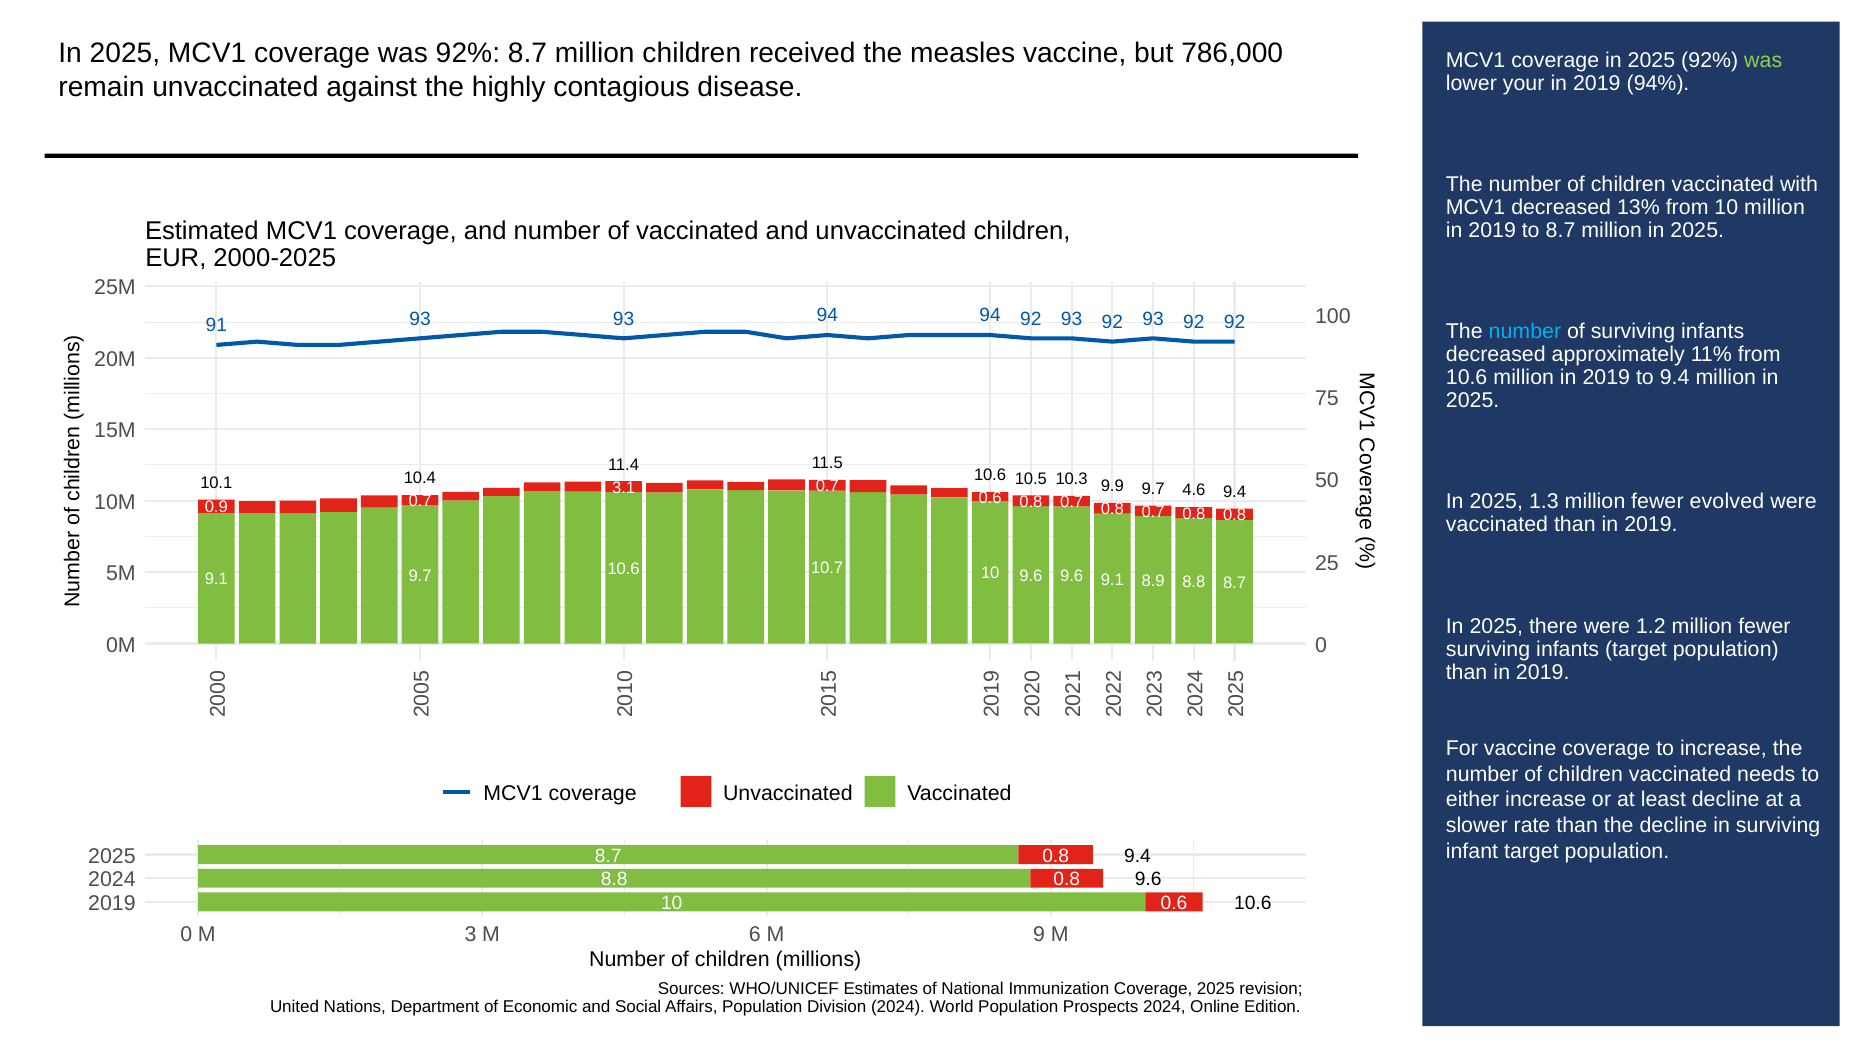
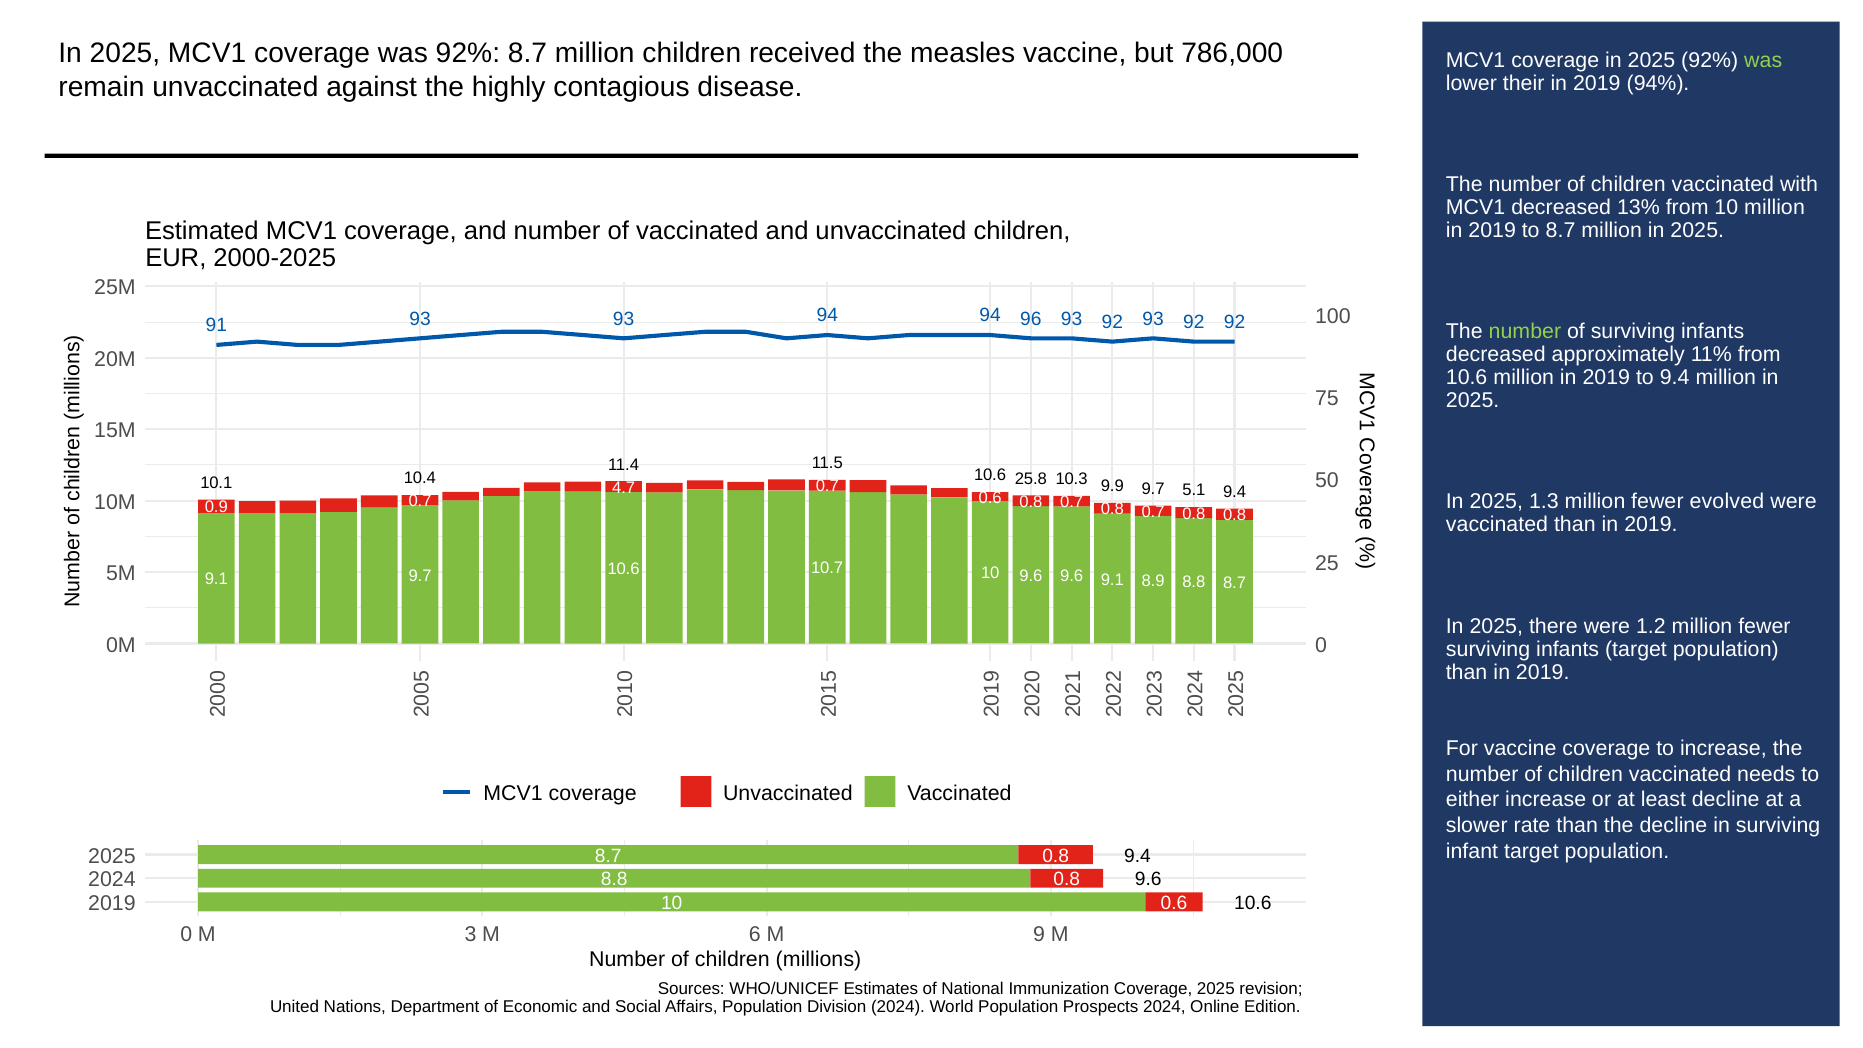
your: your -> their
94 92: 92 -> 96
number at (1525, 332) colour: light blue -> light green
10.5: 10.5 -> 25.8
4.6: 4.6 -> 5.1
3.1: 3.1 -> 4.7
